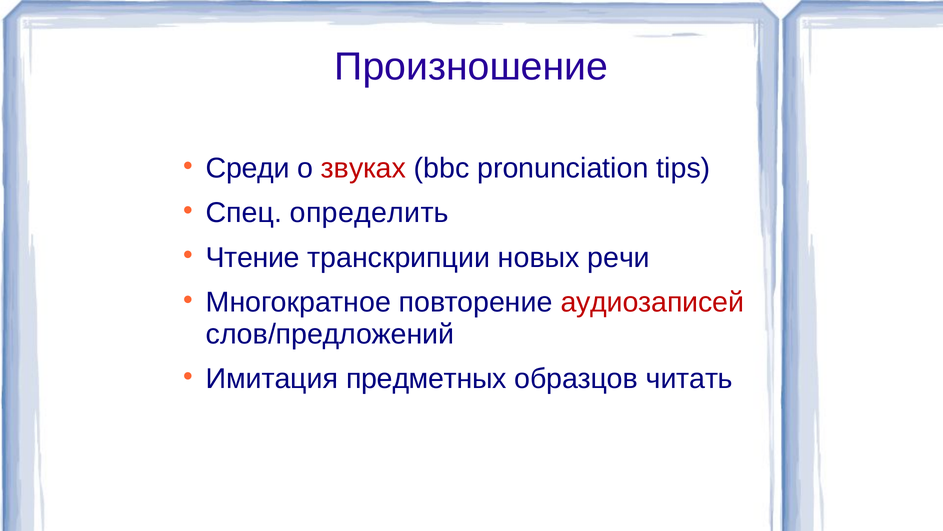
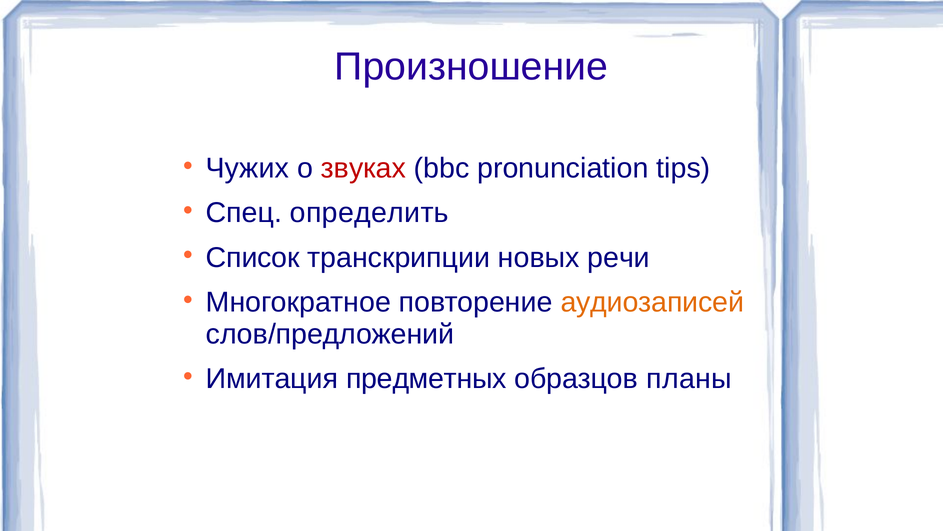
Среди: Среди -> Чужих
Чтение: Чтение -> Список
аудиозаписей colour: red -> orange
читать: читать -> планы
